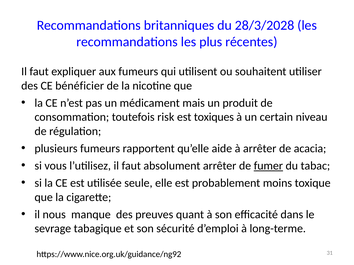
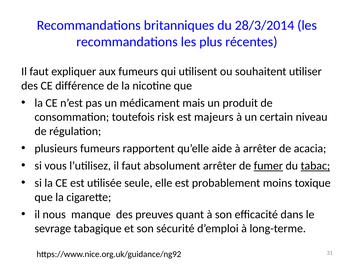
28/3/2028: 28/3/2028 -> 28/3/2014
bénéficier: bénéficier -> différence
toxiques: toxiques -> majeurs
tabac underline: none -> present
